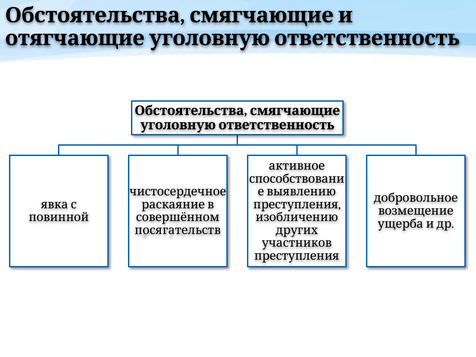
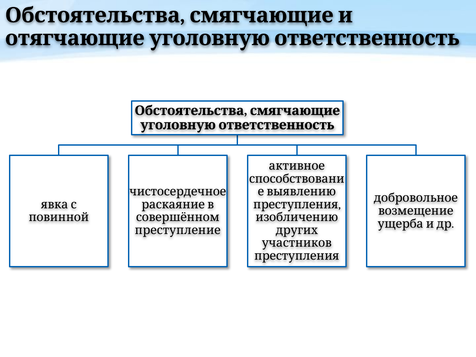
посягательств: посягательств -> преступление
